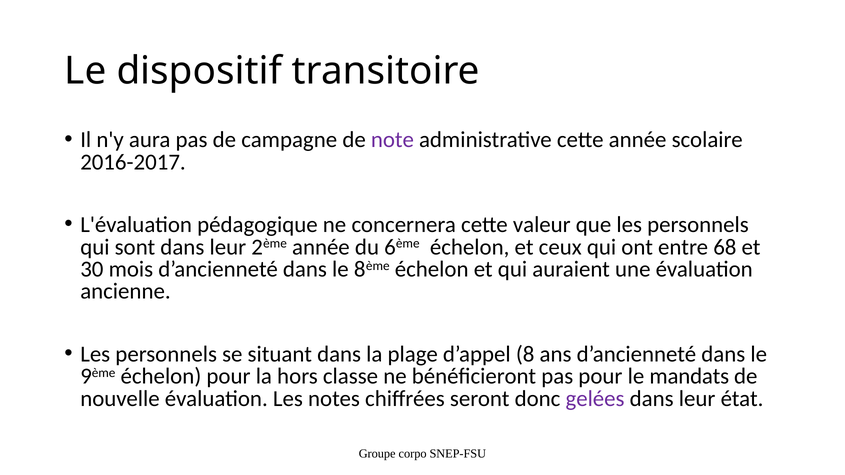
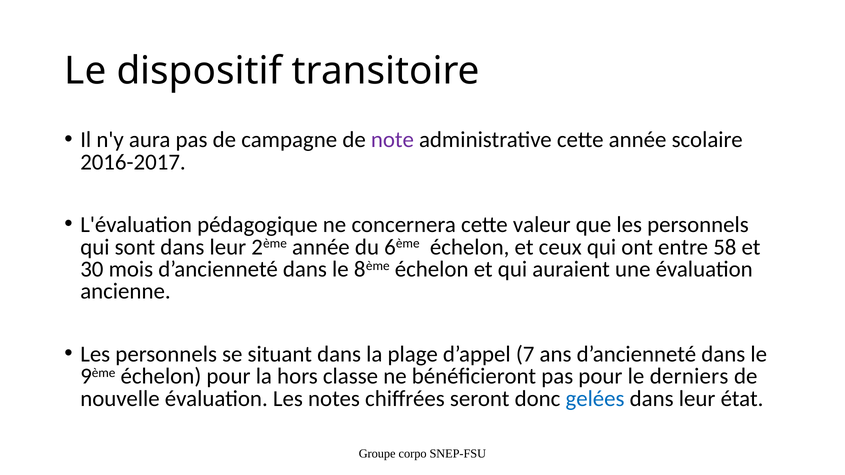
68: 68 -> 58
8: 8 -> 7
mandats: mandats -> derniers
gelées colour: purple -> blue
